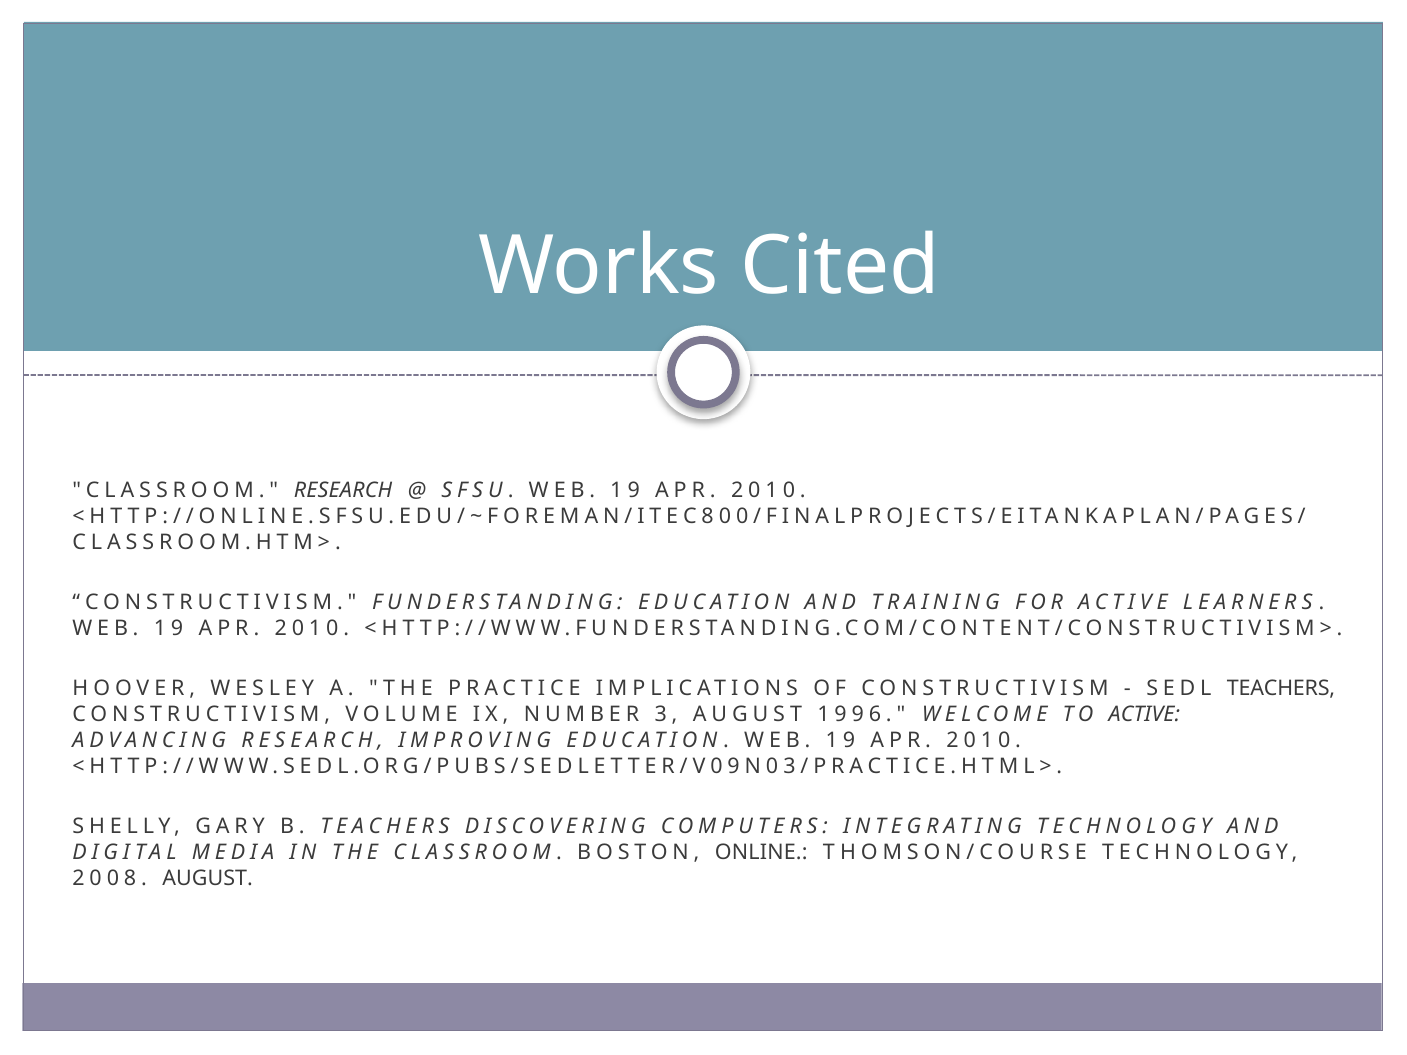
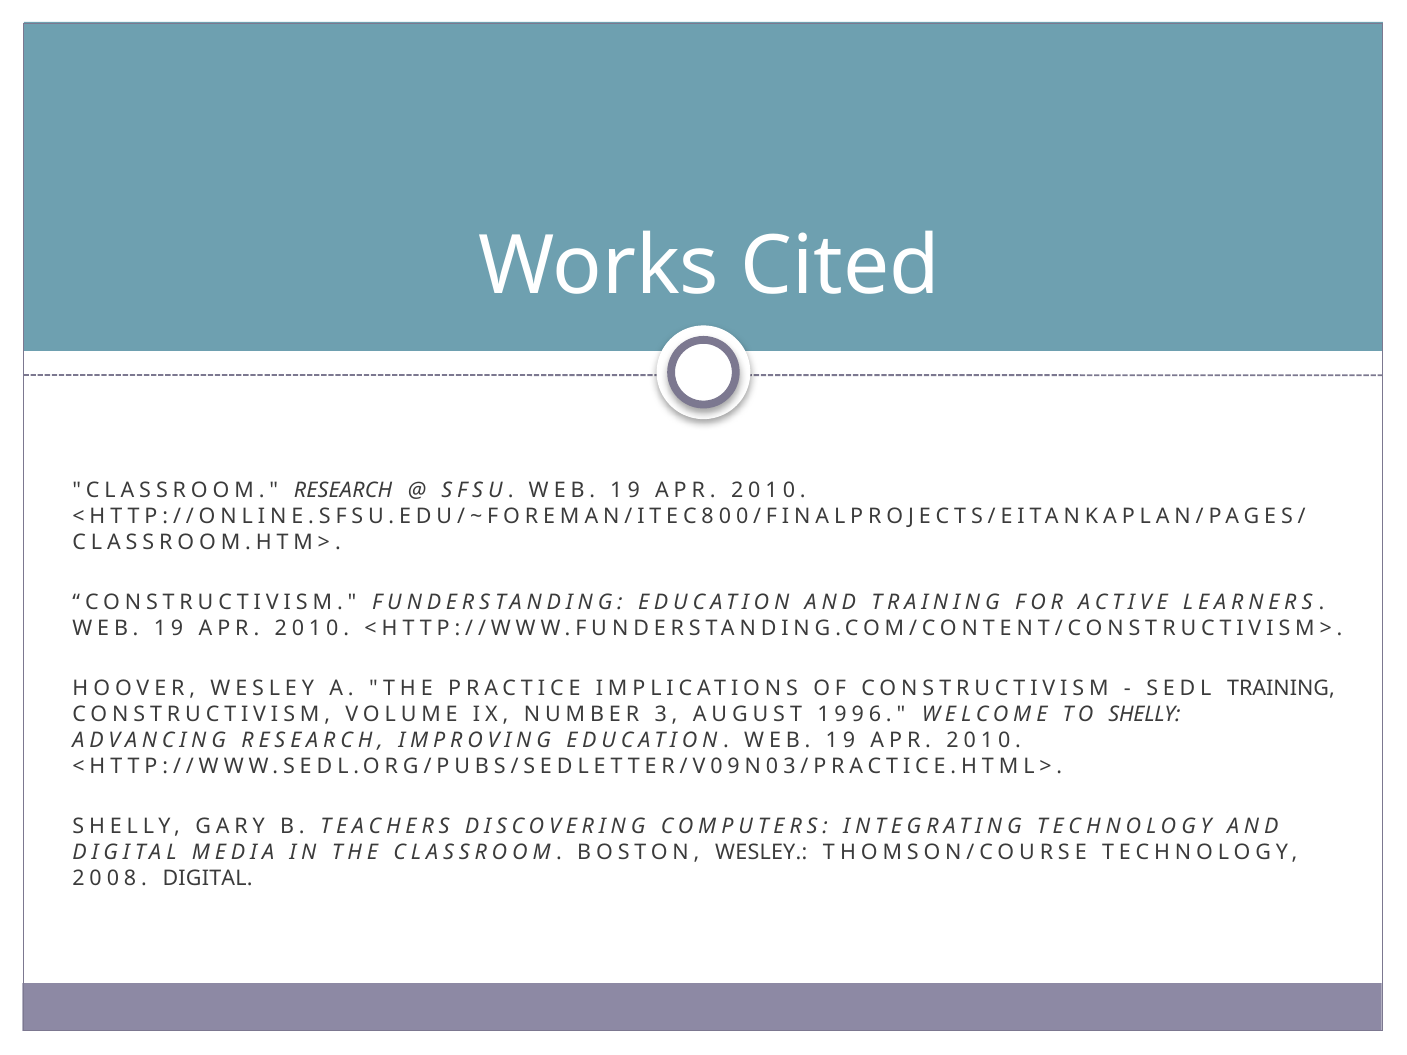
SEDL TEACHERS: TEACHERS -> TRAINING
TO ACTIVE: ACTIVE -> SHELLY
BOSTON ONLINE: ONLINE -> WESLEY
2008 AUGUST: AUGUST -> DIGITAL
